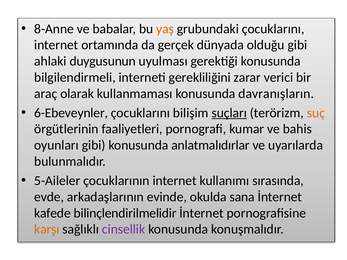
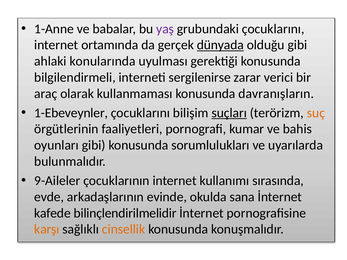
8-Anne: 8-Anne -> 1-Anne
yaş colour: orange -> purple
dünyada underline: none -> present
duygusunun: duygusunun -> konularında
gerekliliğini: gerekliliğini -> sergilenirse
6-Ebeveynler: 6-Ebeveynler -> 1-Ebeveynler
anlatmalıdırlar: anlatmalıdırlar -> sorumlulukları
5-Aileler: 5-Aileler -> 9-Aileler
cinsellik colour: purple -> orange
